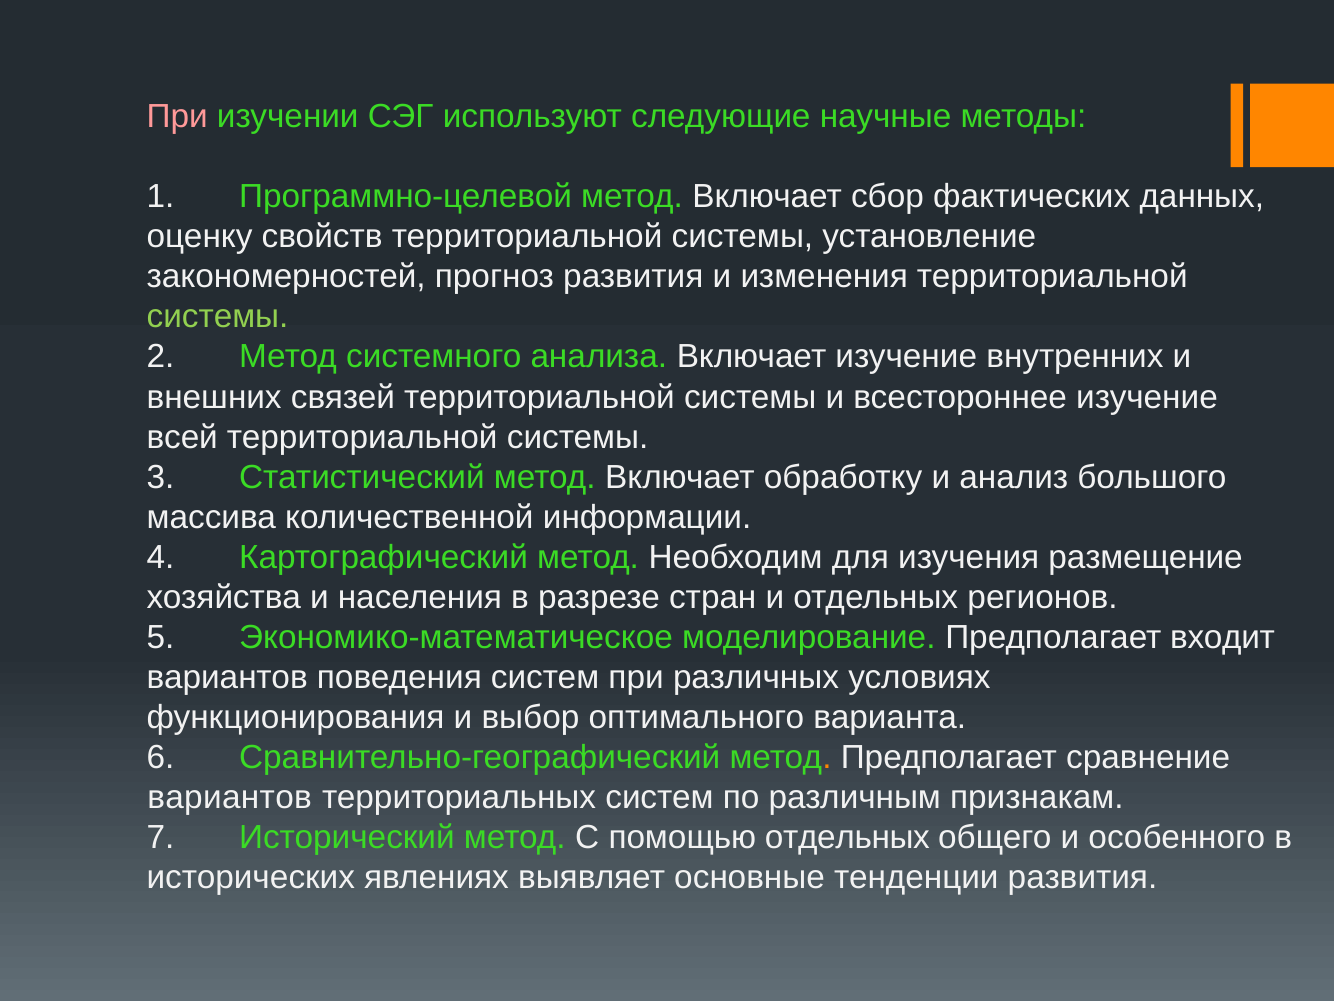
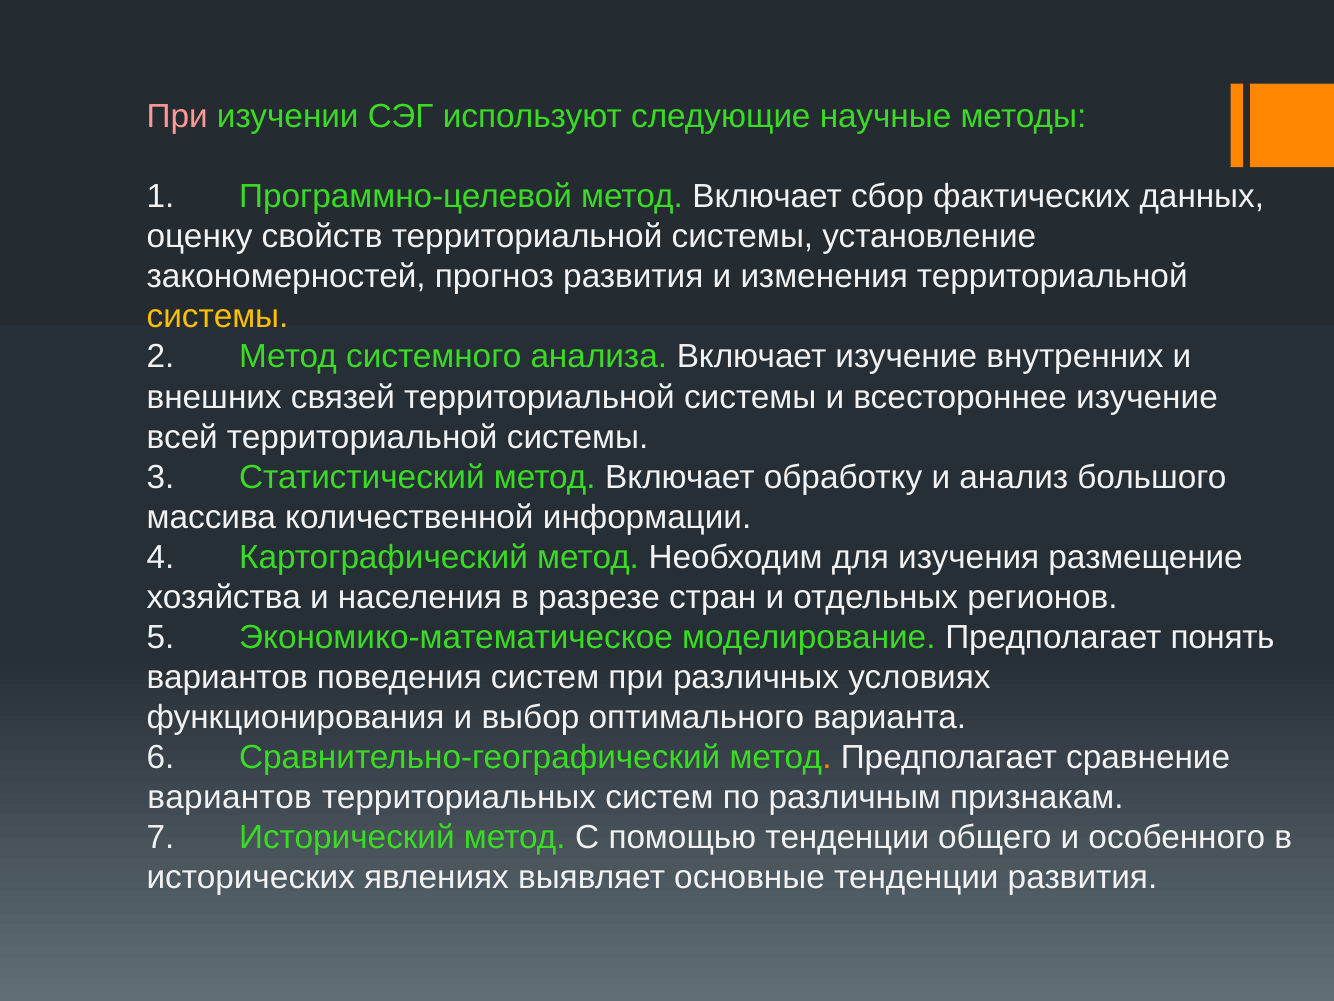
системы at (218, 317) colour: light green -> yellow
входит: входит -> понять
помощью отдельных: отдельных -> тенденции
